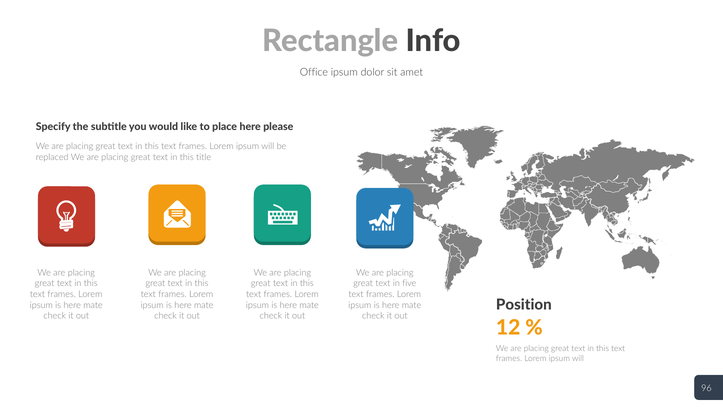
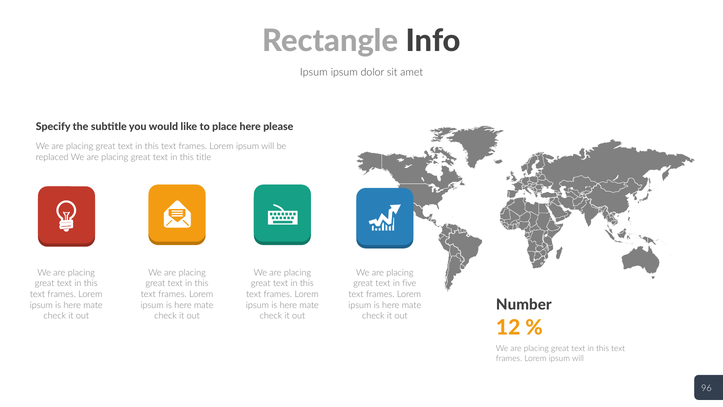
Office at (314, 72): Office -> Ipsum
Position: Position -> Number
